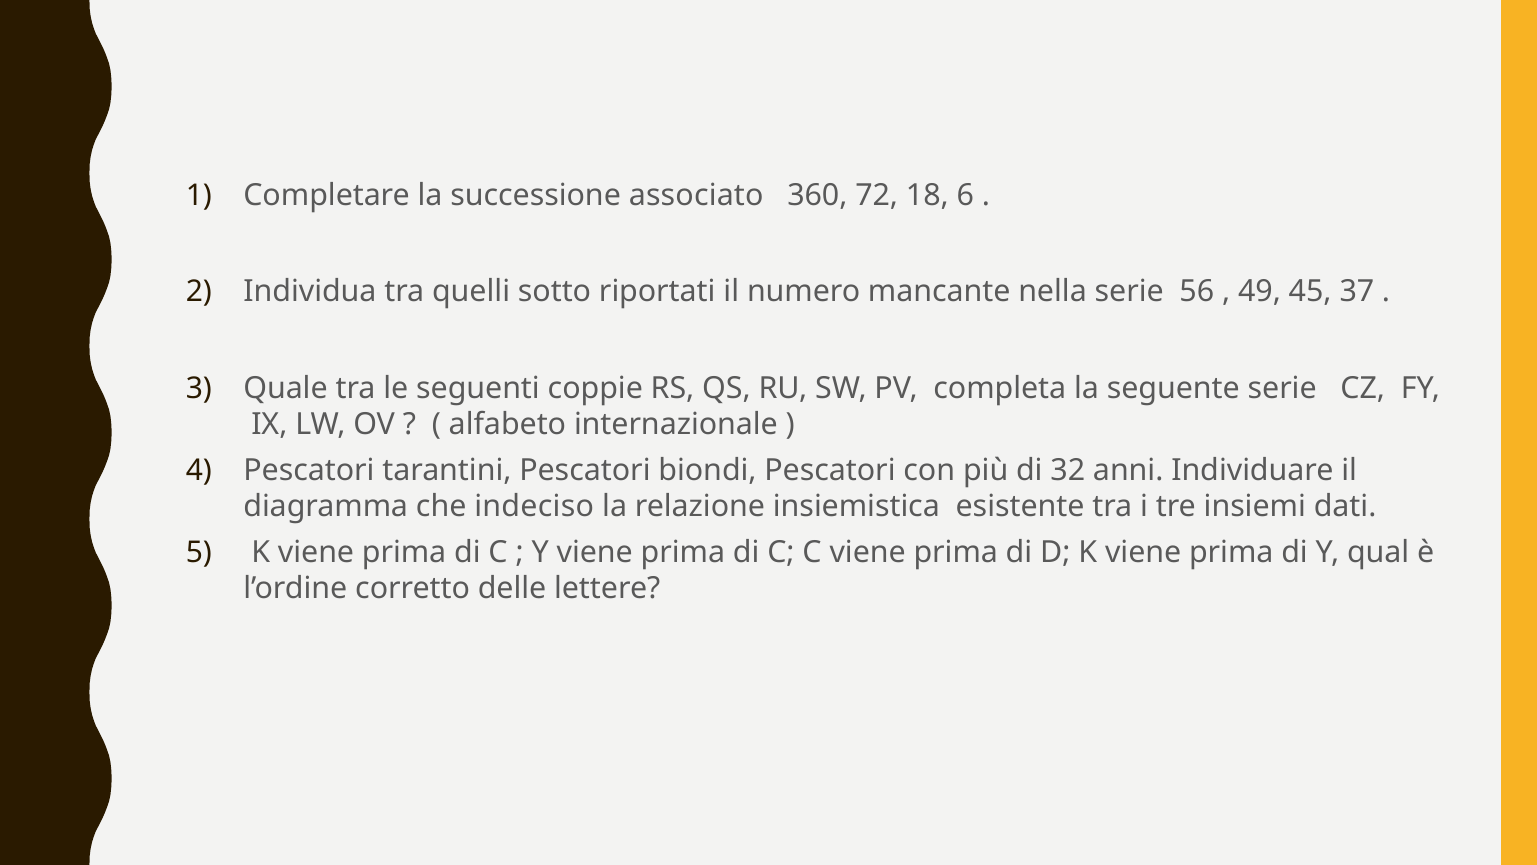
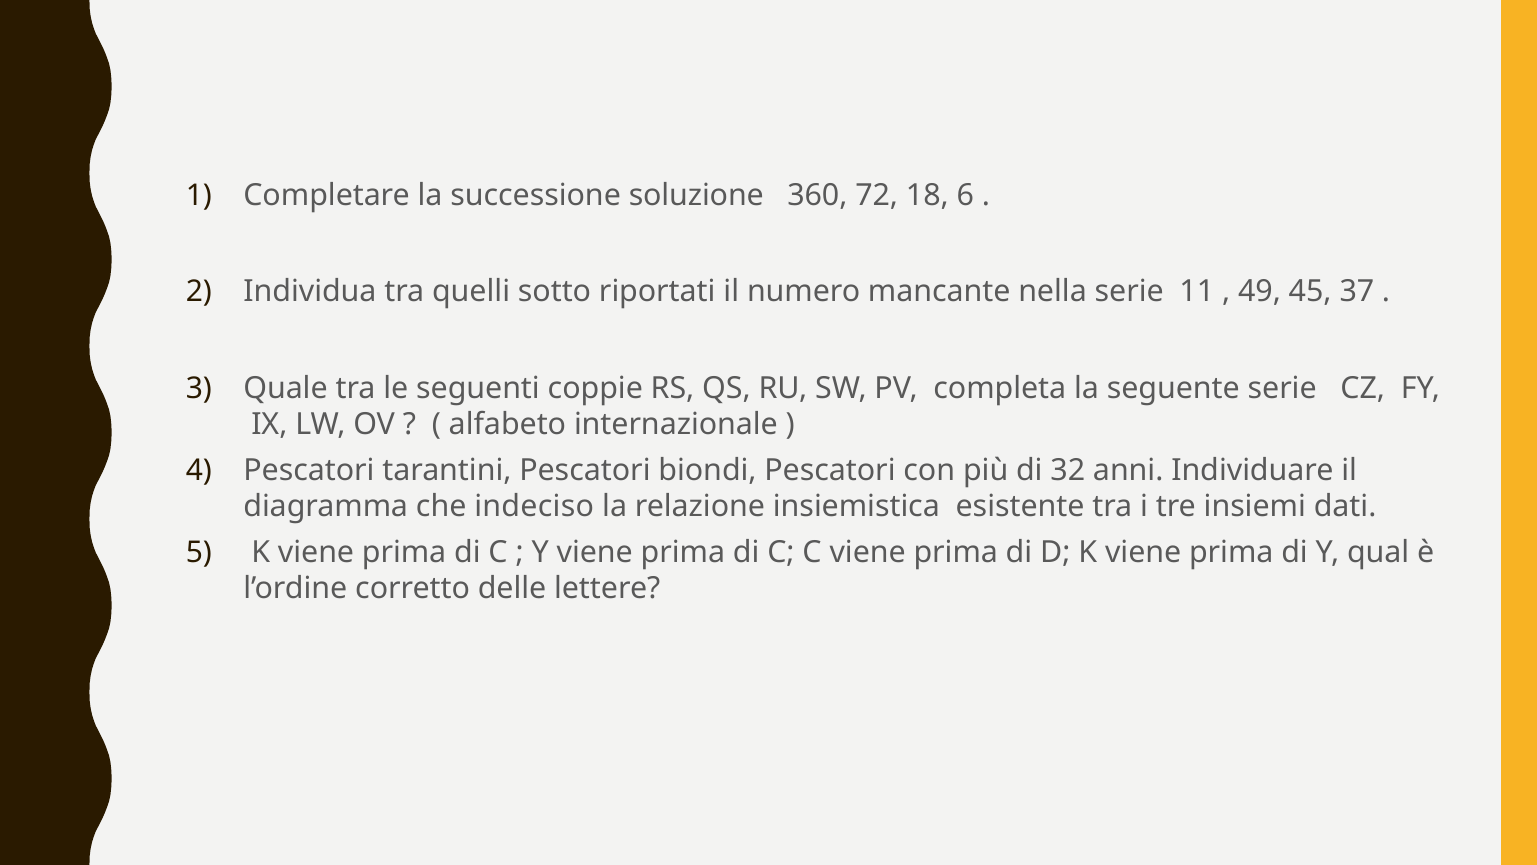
associato: associato -> soluzione
56: 56 -> 11
